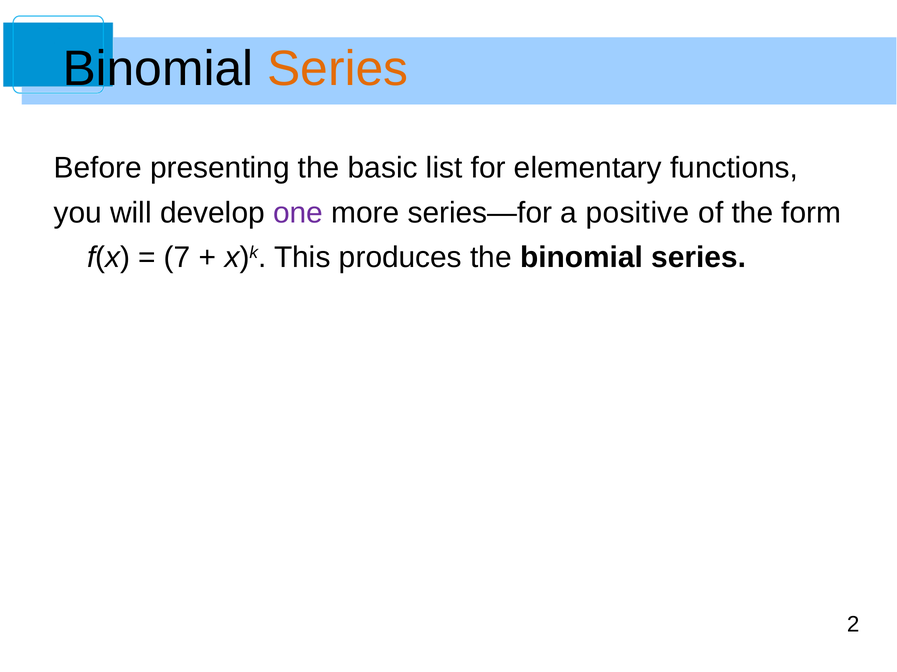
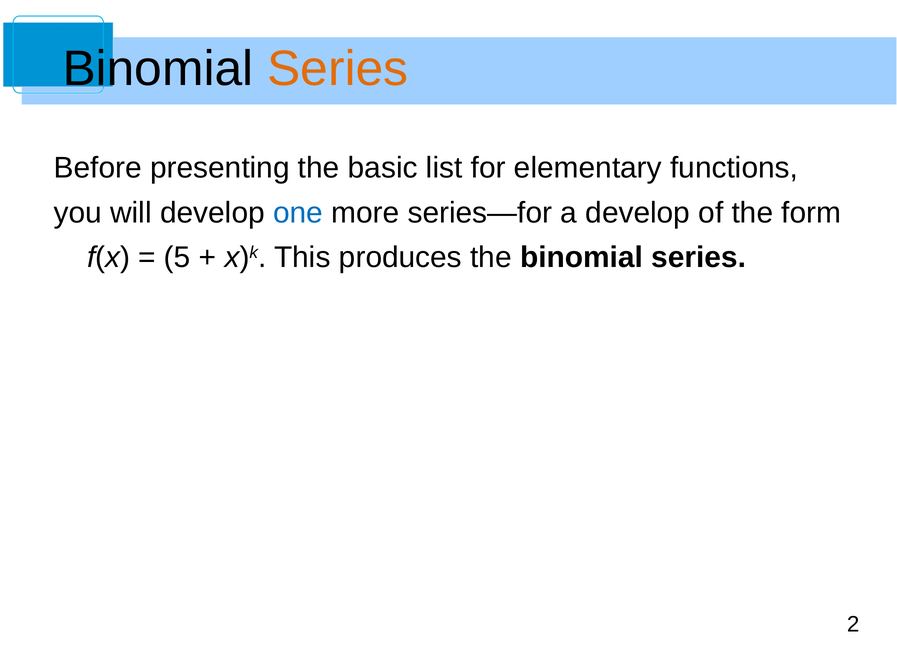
one colour: purple -> blue
a positive: positive -> develop
7: 7 -> 5
